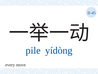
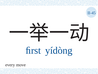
pile: pile -> ﬁrst
